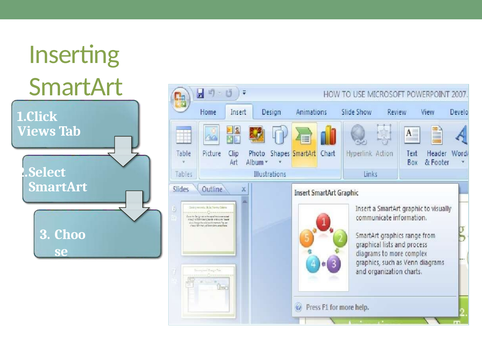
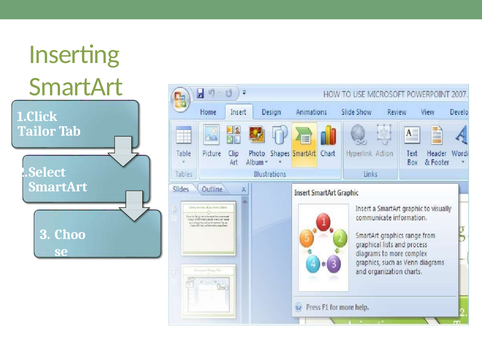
Views: Views -> Tailor
